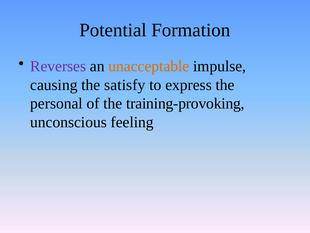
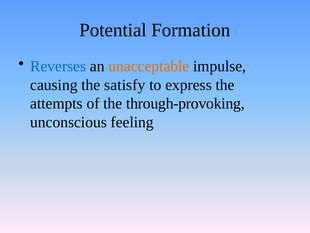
Reverses colour: purple -> blue
personal: personal -> attempts
training-provoking: training-provoking -> through-provoking
